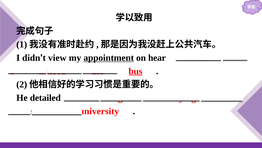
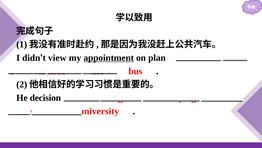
hear: hear -> plan
bus underline: present -> none
detailed: detailed -> decision
